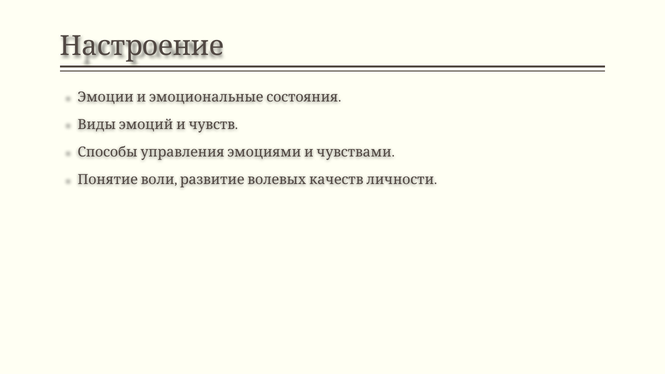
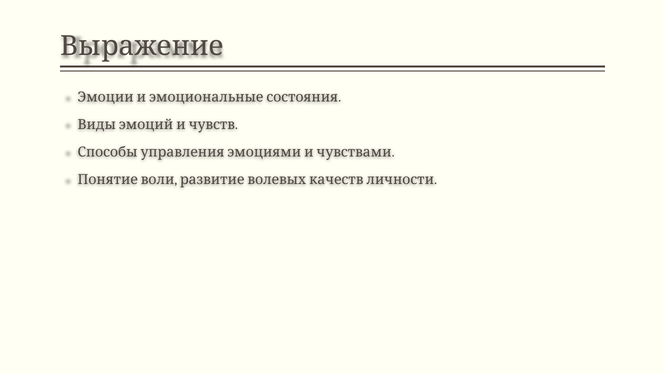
Настроение: Настроение -> Выражение
